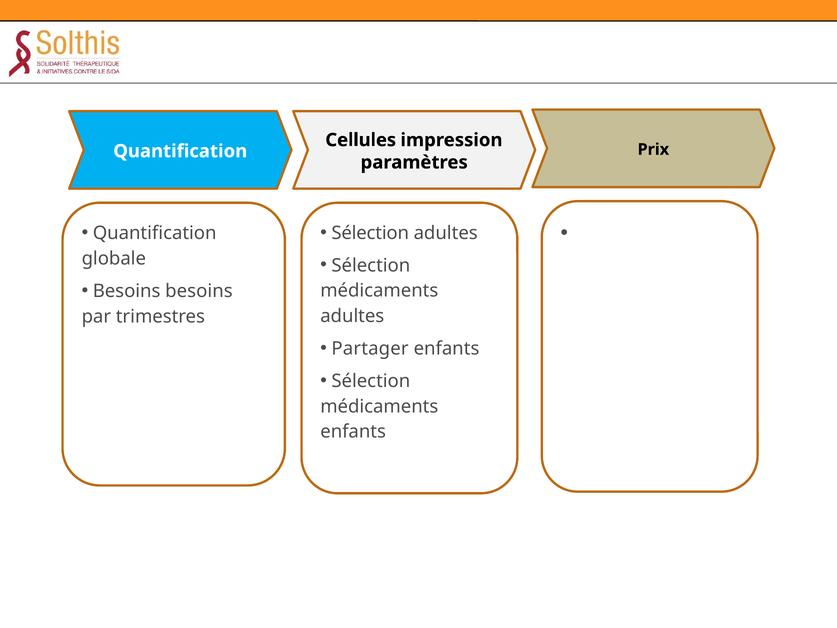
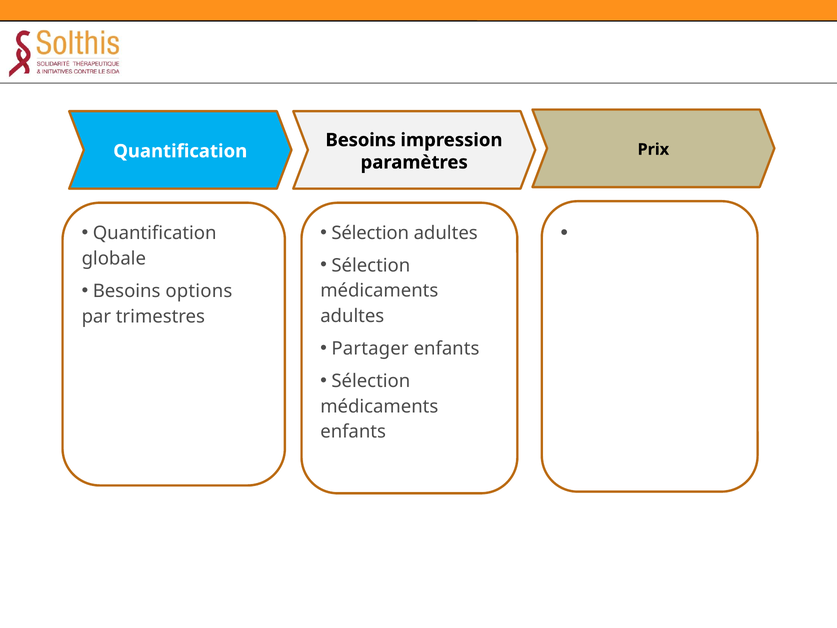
Cellules at (361, 140): Cellules -> Besoins
Besoins besoins: besoins -> options
